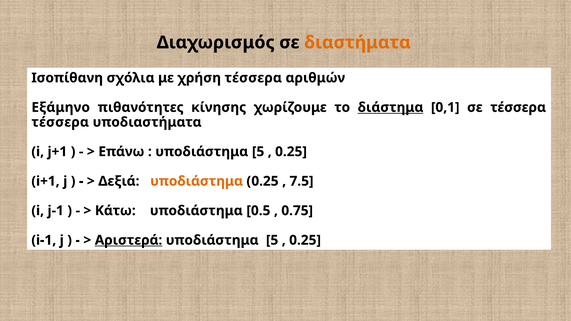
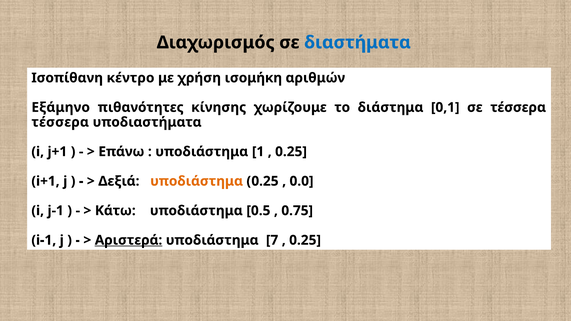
διαστήματα colour: orange -> blue
σχόλια: σχόλια -> κέντρο
χρήση τέσσερα: τέσσερα -> ισομήκη
διάστημα underline: present -> none
5 at (258, 152): 5 -> 1
7.5: 7.5 -> 0.0
5 at (272, 240): 5 -> 7
